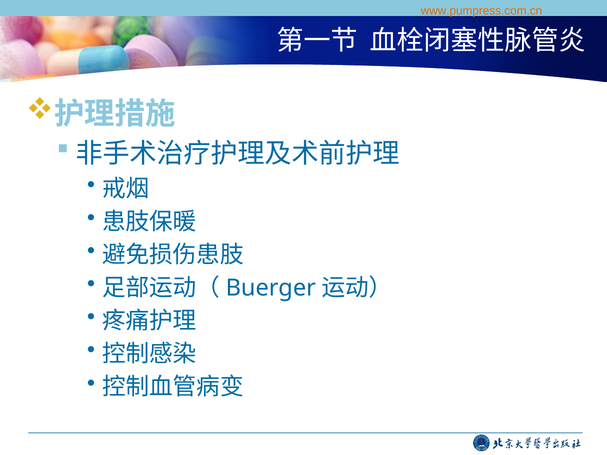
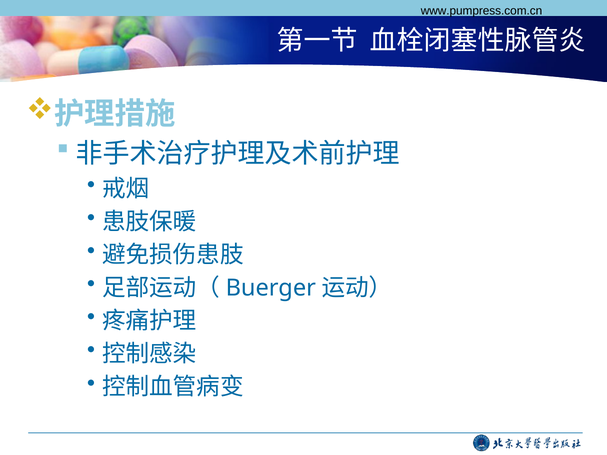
www.pumpress.com.cn colour: orange -> black
